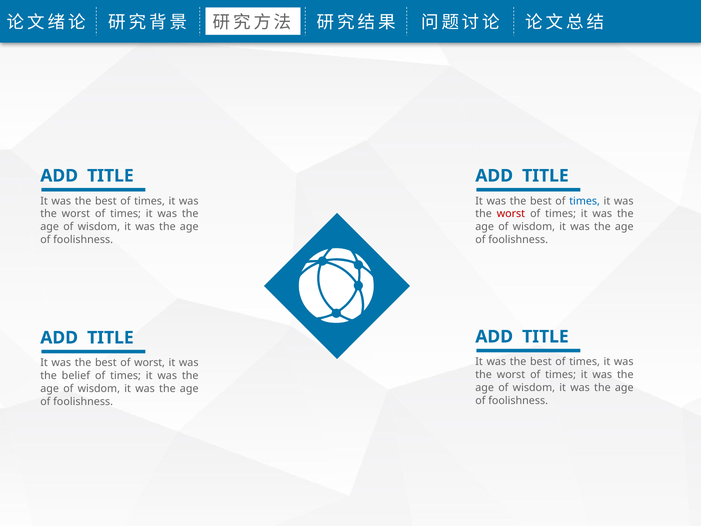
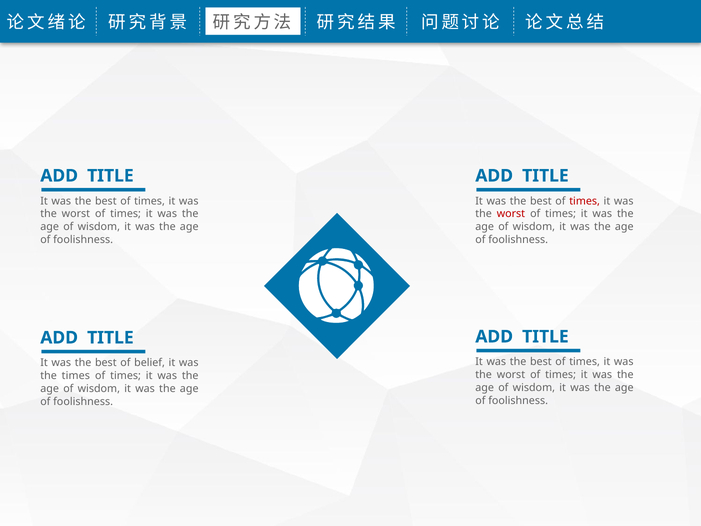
times at (585, 201) colour: blue -> red
of worst: worst -> belief
the belief: belief -> times
